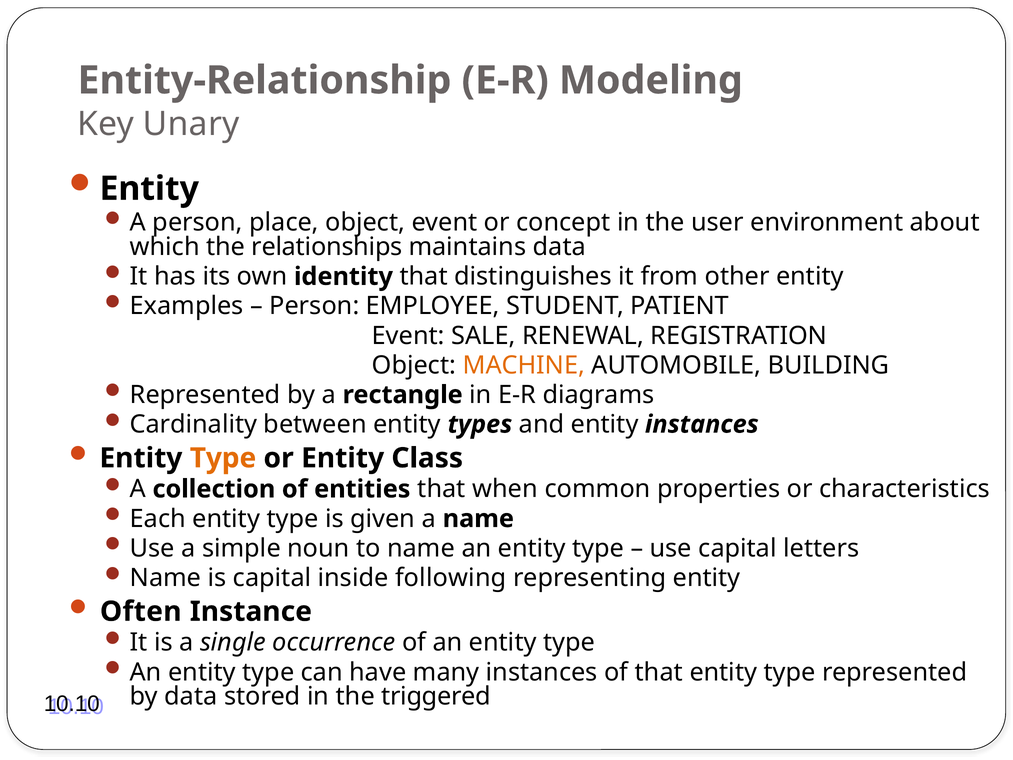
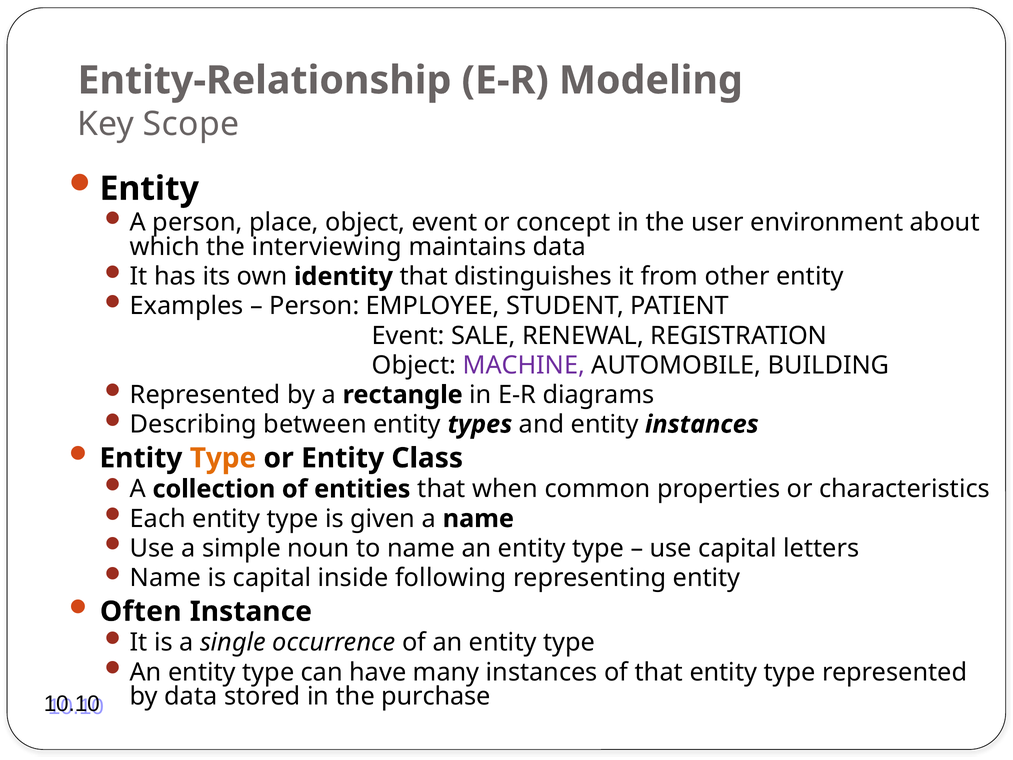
Unary: Unary -> Scope
relationships: relationships -> interviewing
MACHINE colour: orange -> purple
Cardinality: Cardinality -> Describing
triggered: triggered -> purchase
